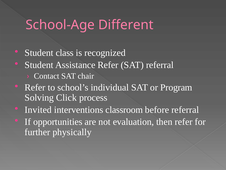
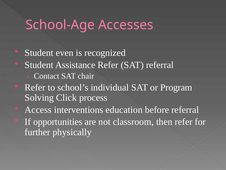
Different: Different -> Accesses
class: class -> even
Invited: Invited -> Access
classroom: classroom -> education
evaluation: evaluation -> classroom
